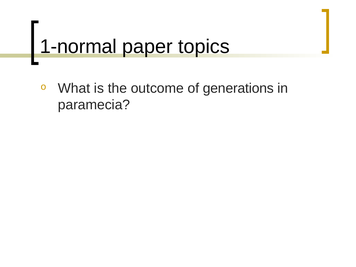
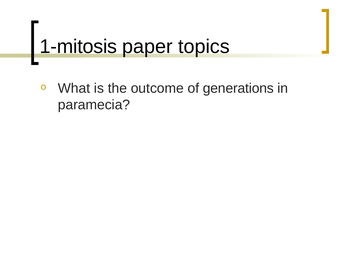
1-normal: 1-normal -> 1-mitosis
